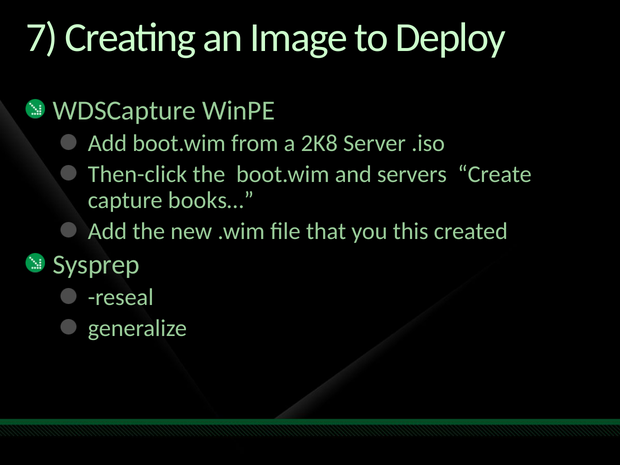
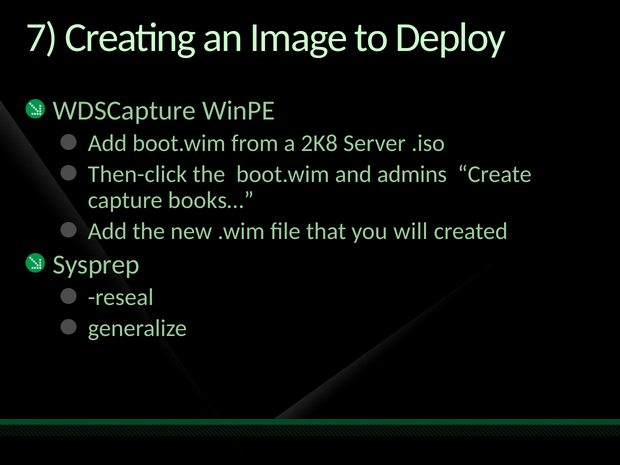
servers: servers -> admins
this: this -> will
